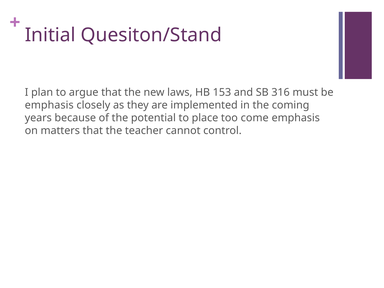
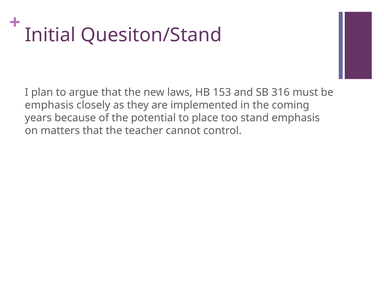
come: come -> stand
